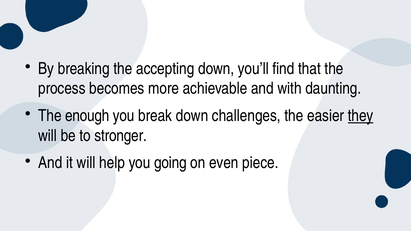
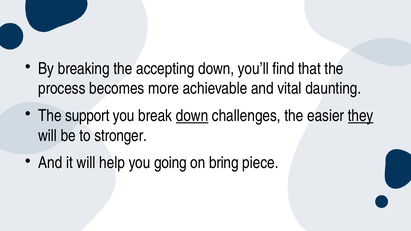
with: with -> vital
enough: enough -> support
down at (192, 116) underline: none -> present
even: even -> bring
